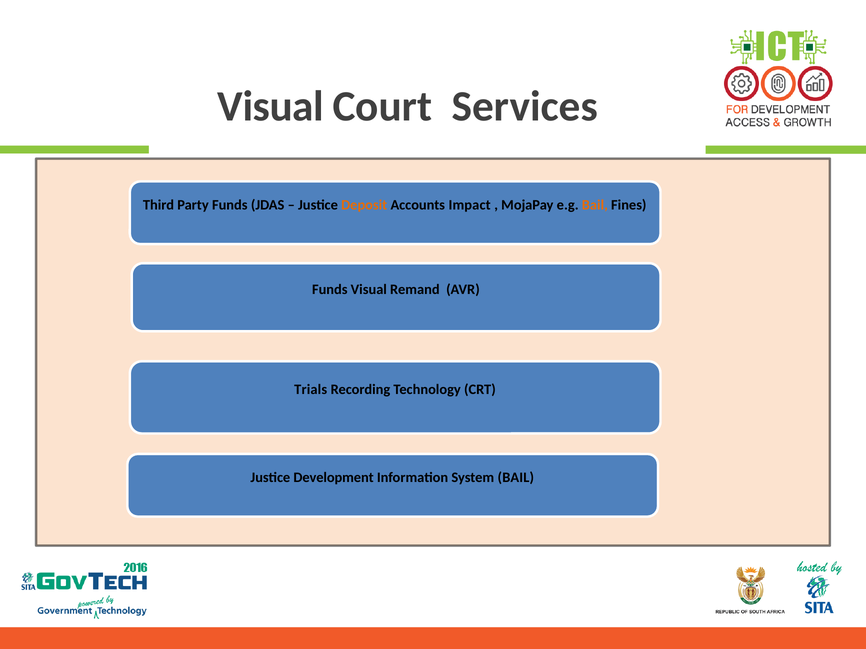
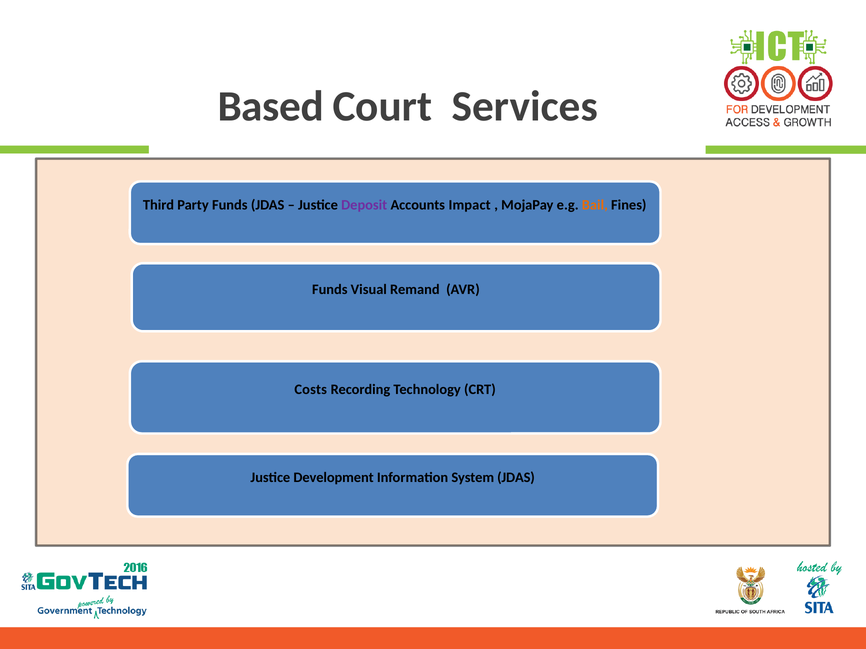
Visual at (271, 107): Visual -> Based
Deposit colour: orange -> purple
Trials: Trials -> Costs
System BAIL: BAIL -> JDAS
